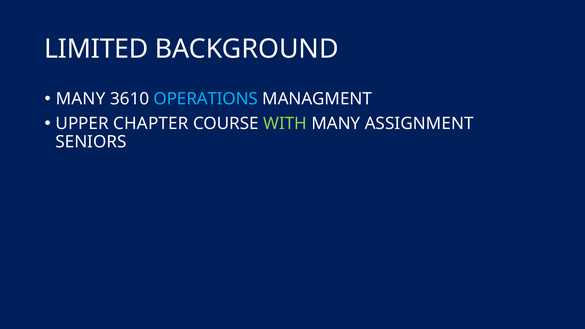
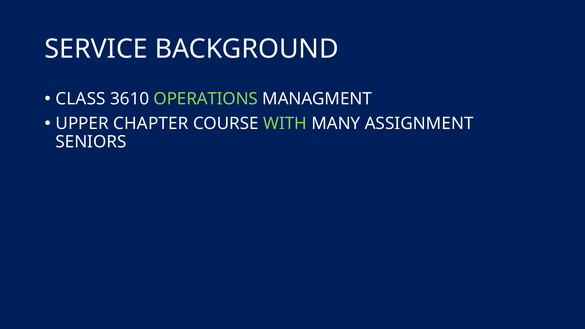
LIMITED: LIMITED -> SERVICE
MANY at (81, 99): MANY -> CLASS
OPERATIONS colour: light blue -> light green
